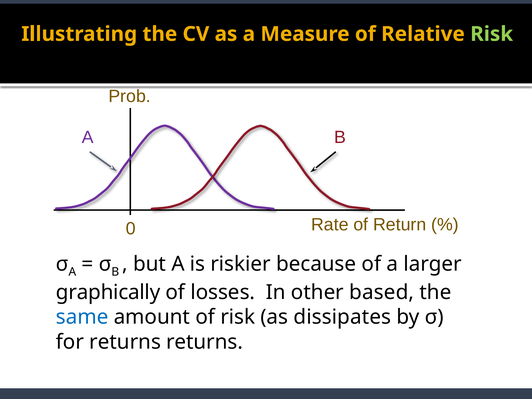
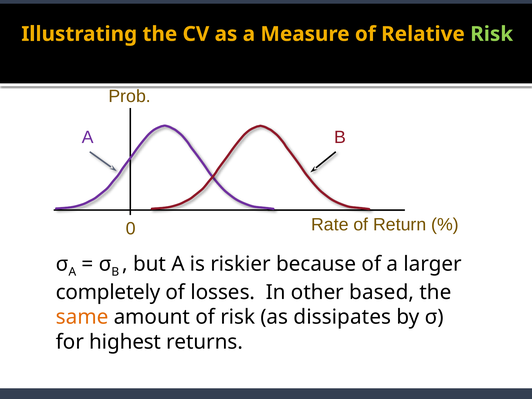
graphically: graphically -> completely
same colour: blue -> orange
for returns: returns -> highest
